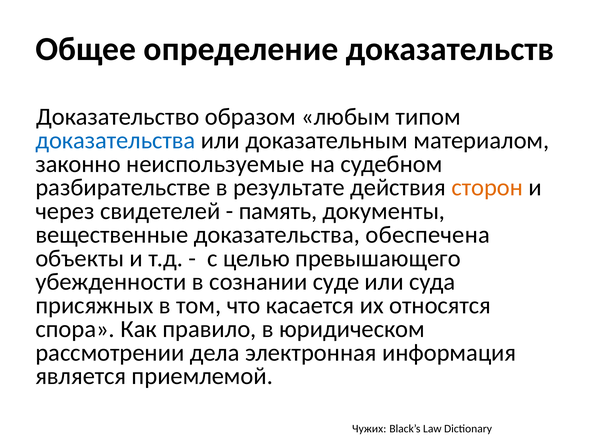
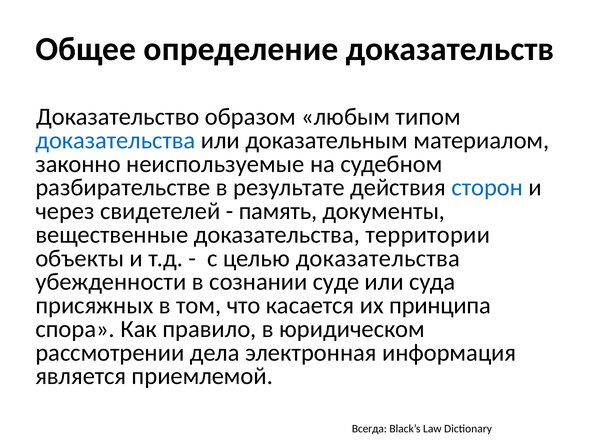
сторон colour: orange -> blue
обеспечена: обеспечена -> территории
целью превышающего: превышающего -> доказательства
относятся: относятся -> принципа
Чужих: Чужих -> Всегда
